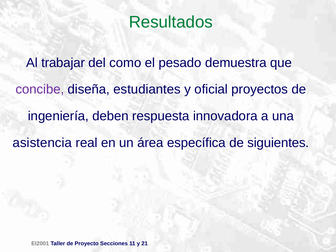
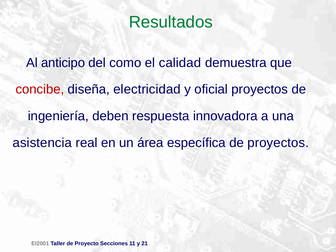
trabajar: trabajar -> anticipo
pesado: pesado -> calidad
concibe colour: purple -> red
estudiantes: estudiantes -> electricidad
de siguientes: siguientes -> proyectos
